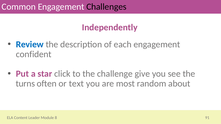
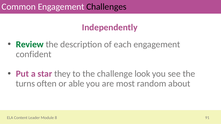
Review colour: blue -> green
click: click -> they
give: give -> look
text: text -> able
